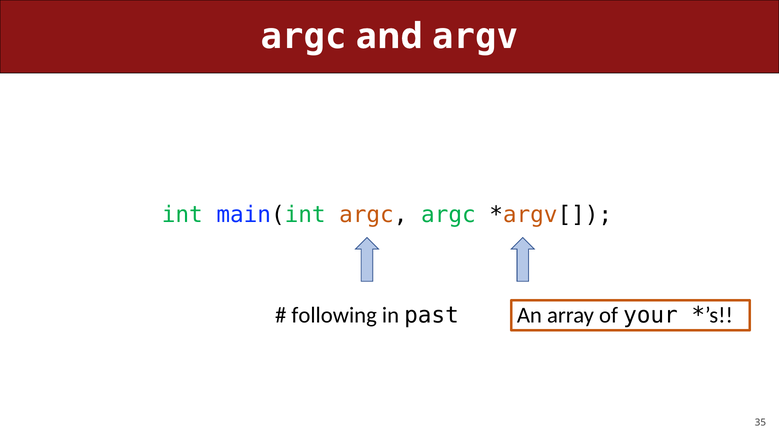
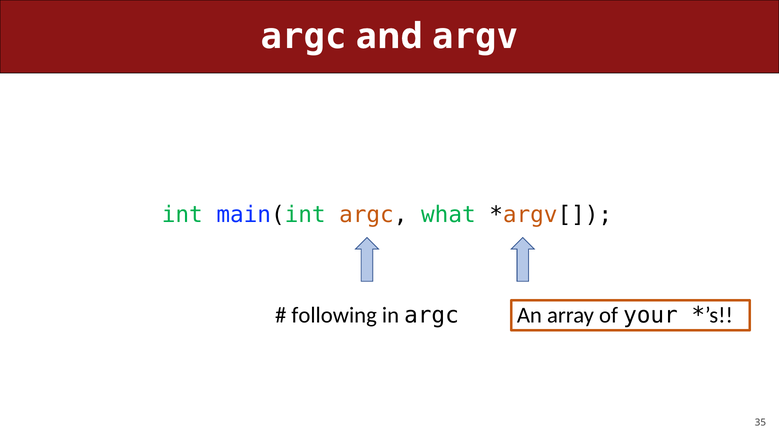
argc argc: argc -> what
in past: past -> argc
